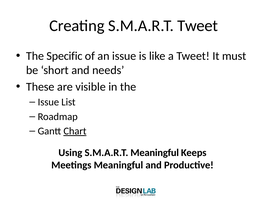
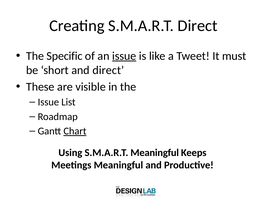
S.M.A.R.T Tweet: Tweet -> Direct
issue at (124, 56) underline: none -> present
and needs: needs -> direct
